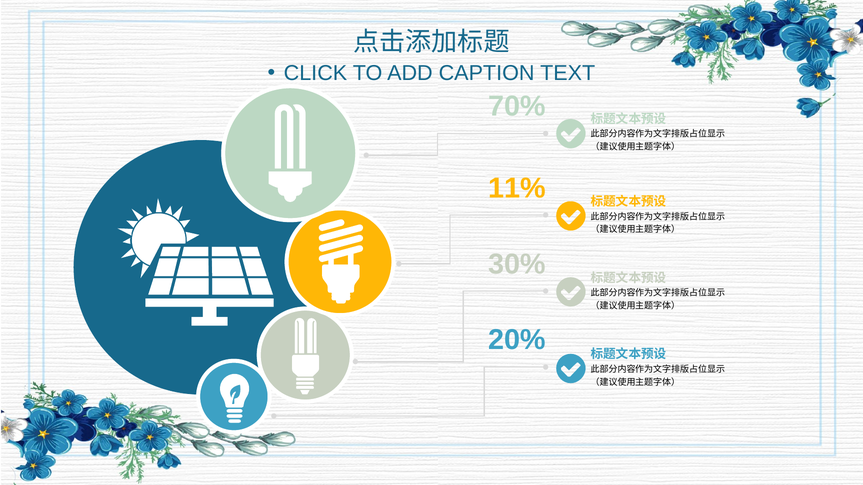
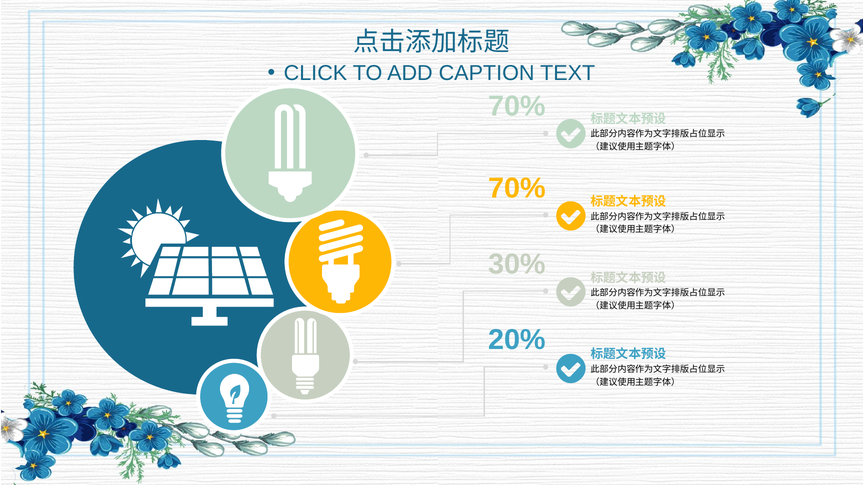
11% at (517, 189): 11% -> 70%
